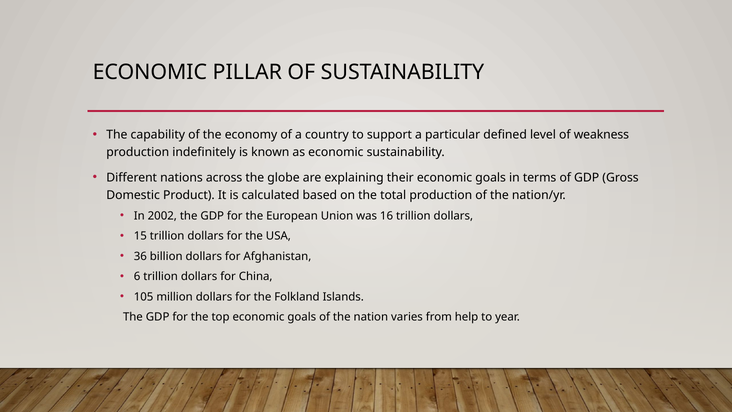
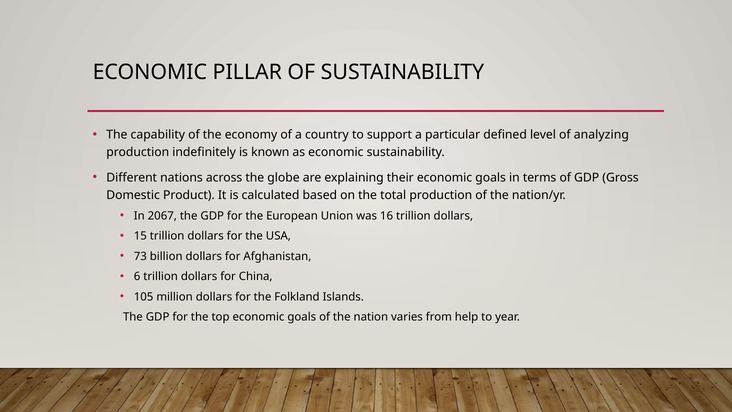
weakness: weakness -> analyzing
2002: 2002 -> 2067
36: 36 -> 73
